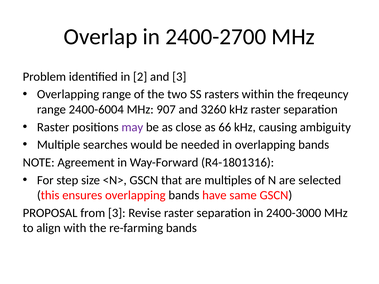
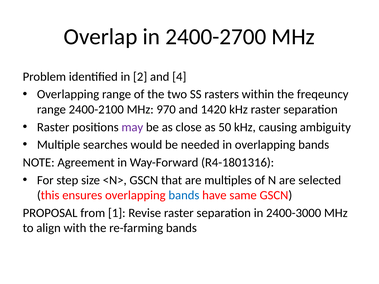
and 3: 3 -> 4
2400-6004: 2400-6004 -> 2400-2100
907: 907 -> 970
3260: 3260 -> 1420
66: 66 -> 50
bands at (184, 195) colour: black -> blue
from 3: 3 -> 1
